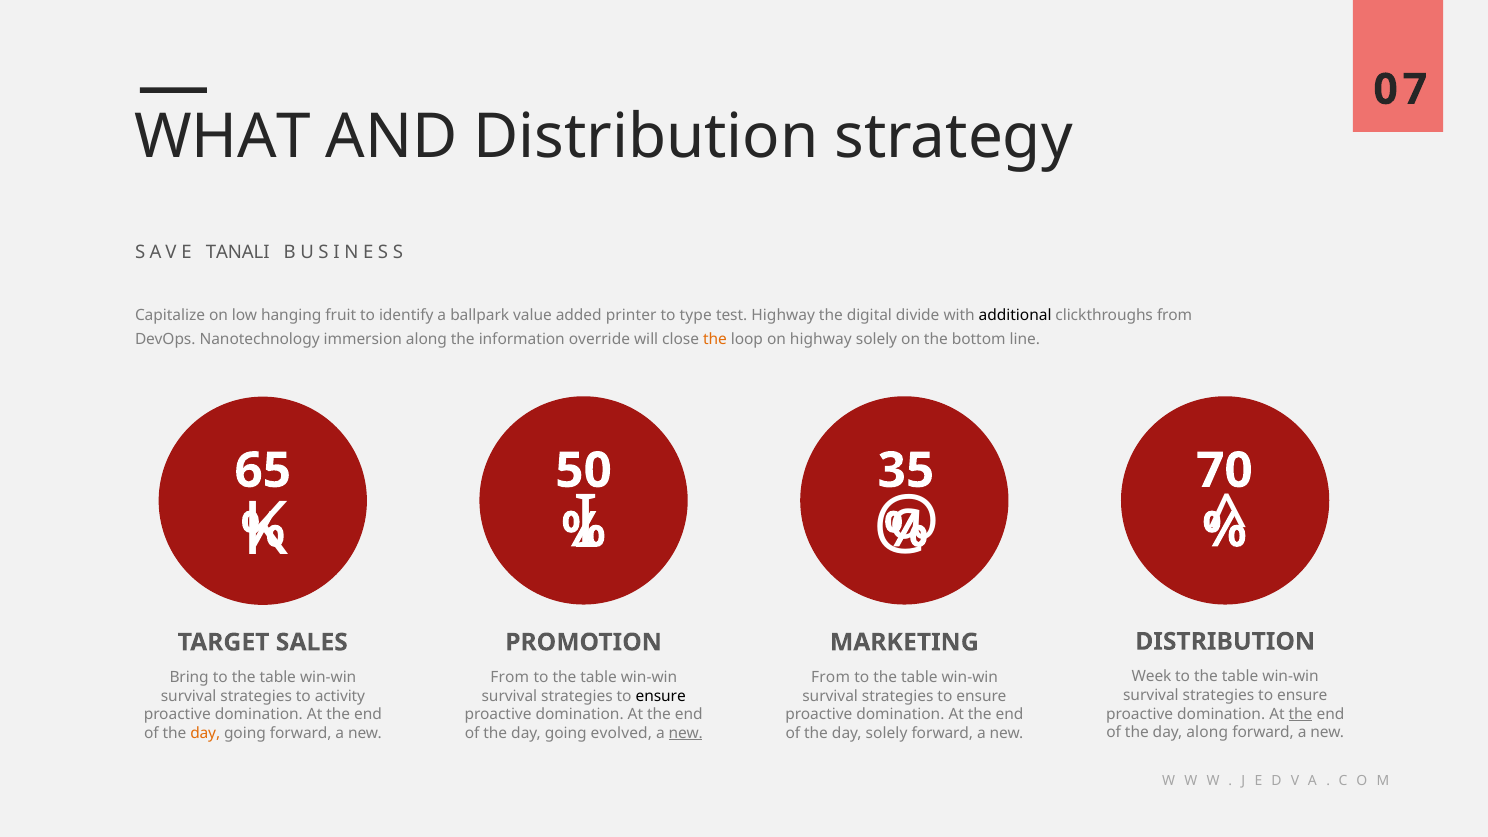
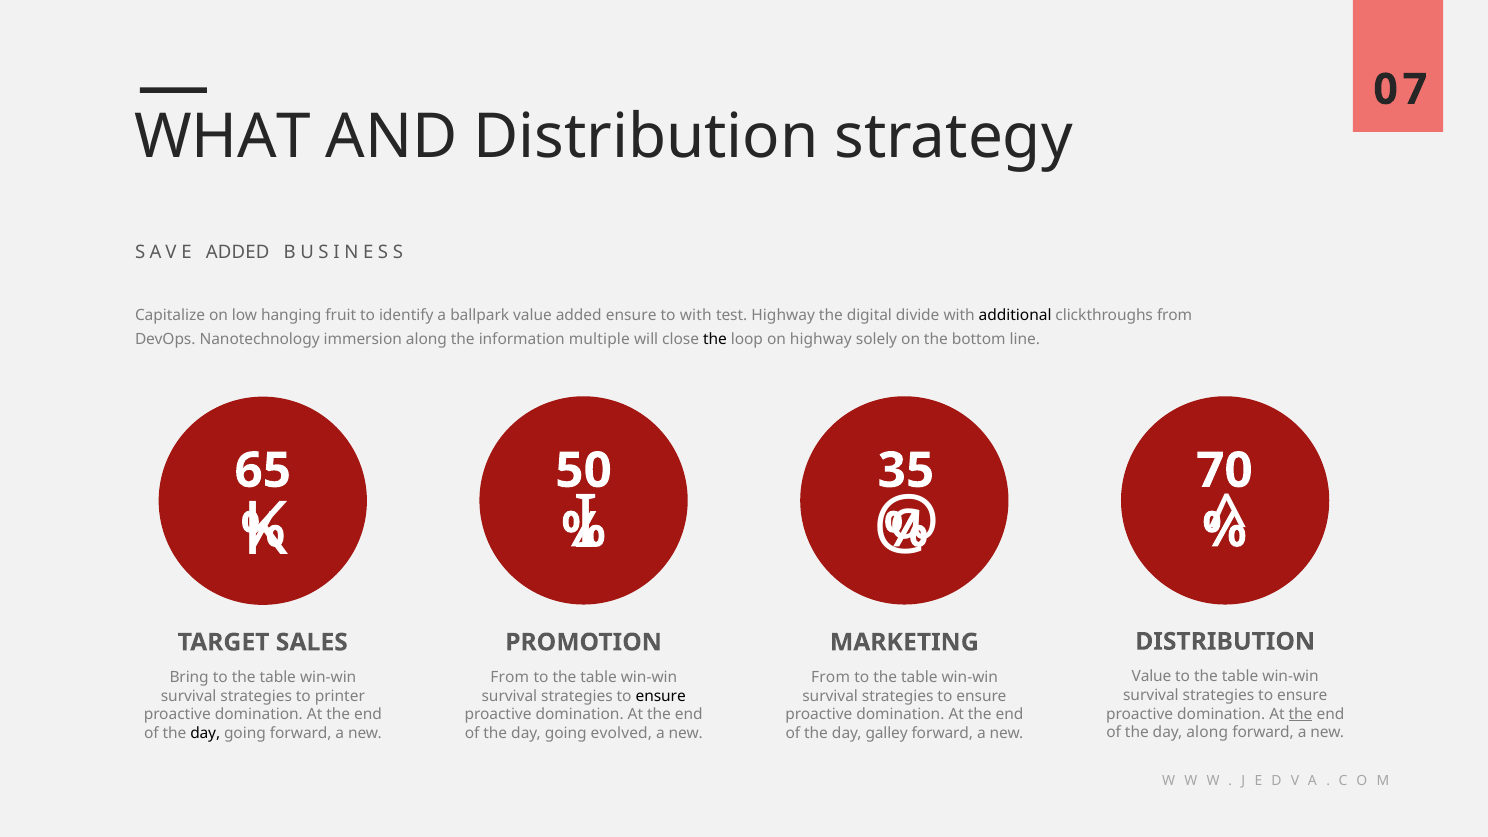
SAVE TANALI: TANALI -> ADDED
added printer: printer -> ensure
to type: type -> with
override: override -> multiple
the at (715, 340) colour: orange -> black
Week at (1152, 677): Week -> Value
activity: activity -> printer
day at (205, 733) colour: orange -> black
new at (686, 733) underline: present -> none
day solely: solely -> galley
